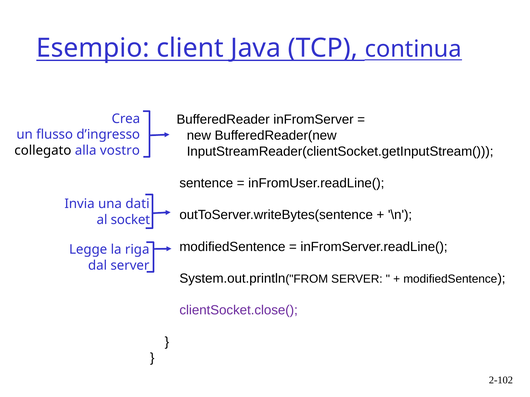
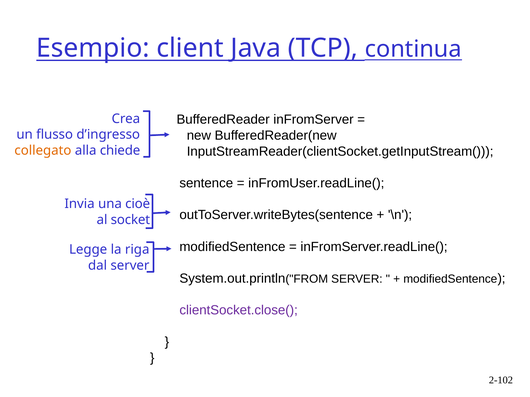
collegato colour: black -> orange
vostro: vostro -> chiede
dati: dati -> cioè
